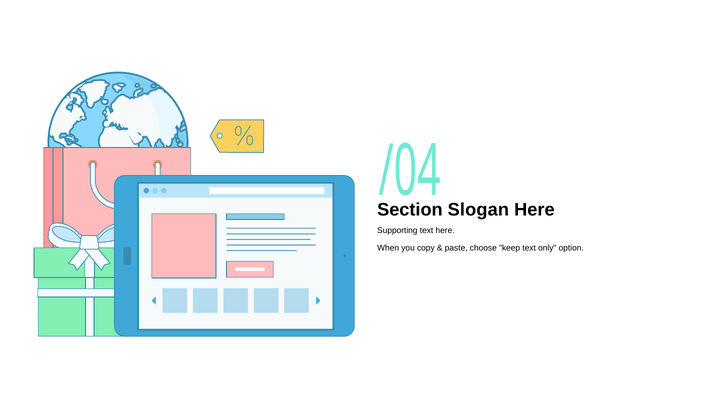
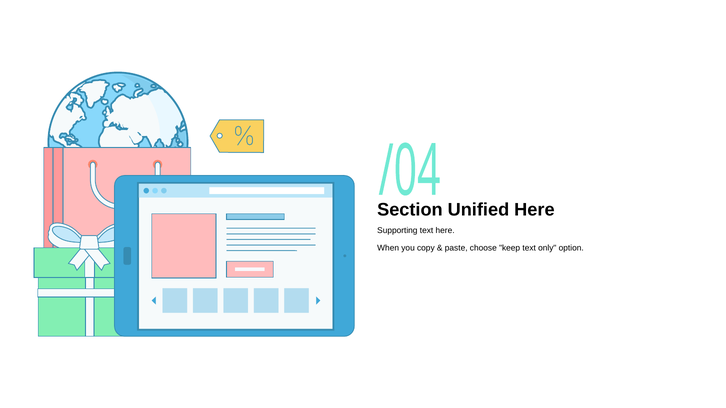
Slogan: Slogan -> Unified
